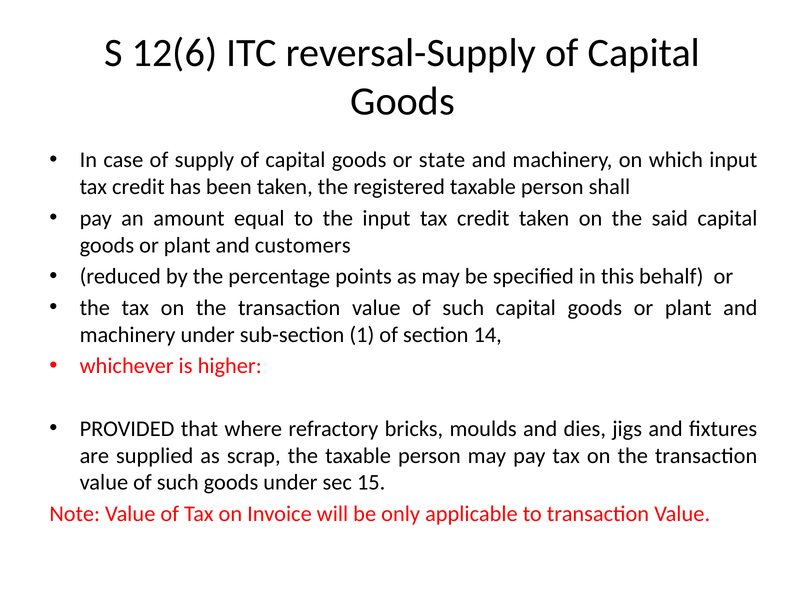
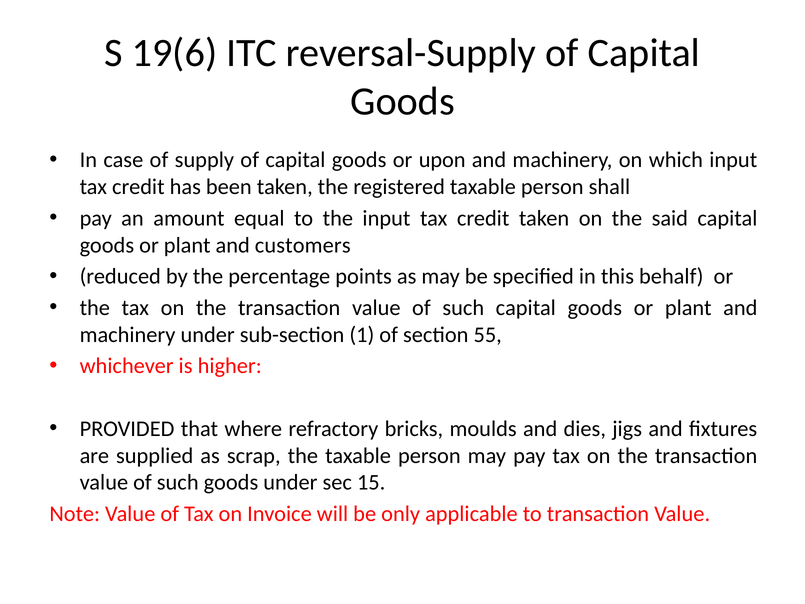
12(6: 12(6 -> 19(6
state: state -> upon
14: 14 -> 55
